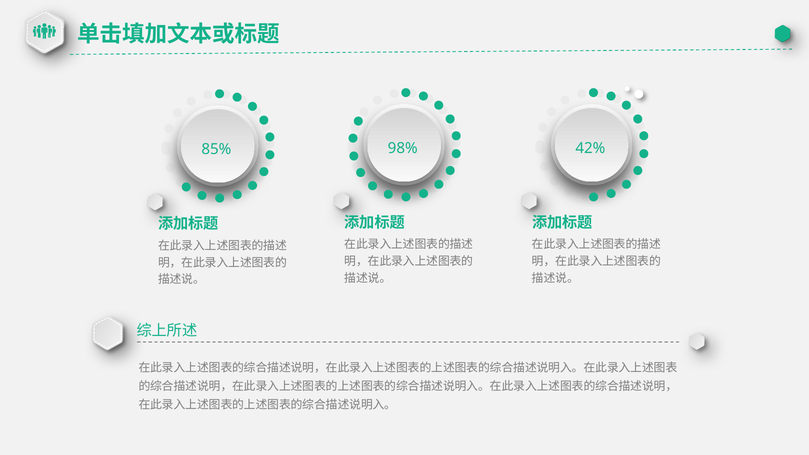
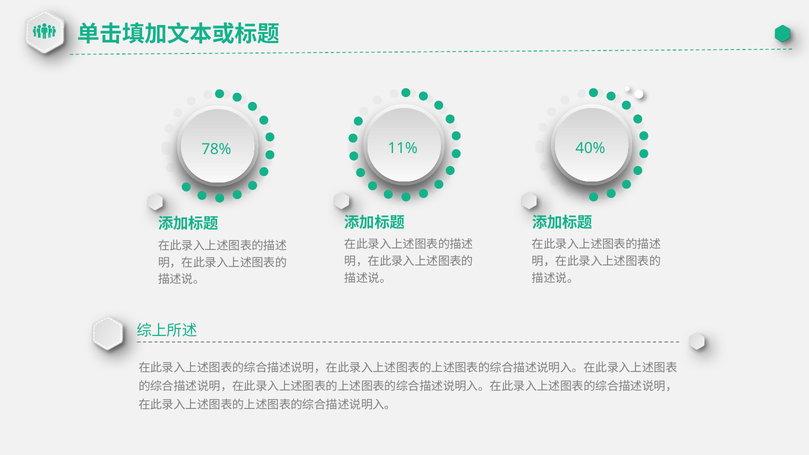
98%: 98% -> 11%
42%: 42% -> 40%
85%: 85% -> 78%
